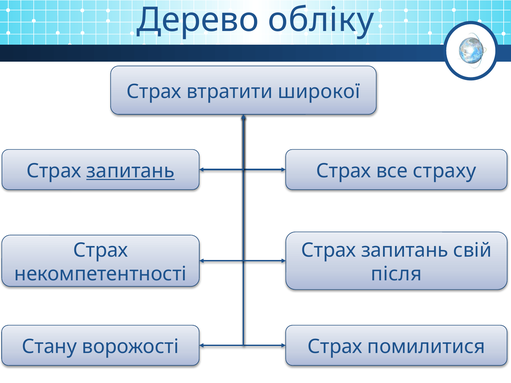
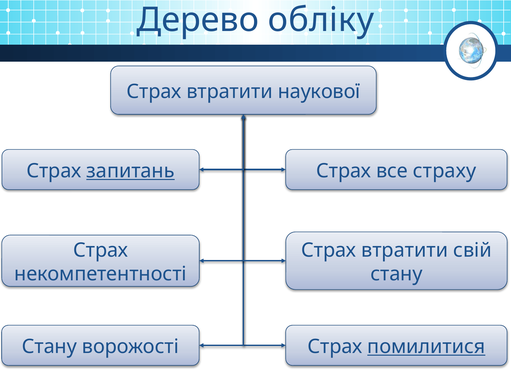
широкої: широкої -> наукової
запитань at (405, 250): запитань -> втратити
після at (396, 274): після -> стану
помилитися underline: none -> present
